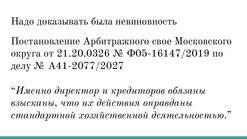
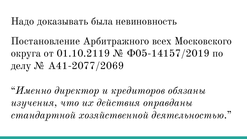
свое: свое -> всех
21.20.0326: 21.20.0326 -> 01.10.2119
Ф05-16147/2019: Ф05-16147/2019 -> Ф05-14157/2019
А41-2077/2027: А41-2077/2027 -> А41-2077/2069
взысканы: взысканы -> изучения
